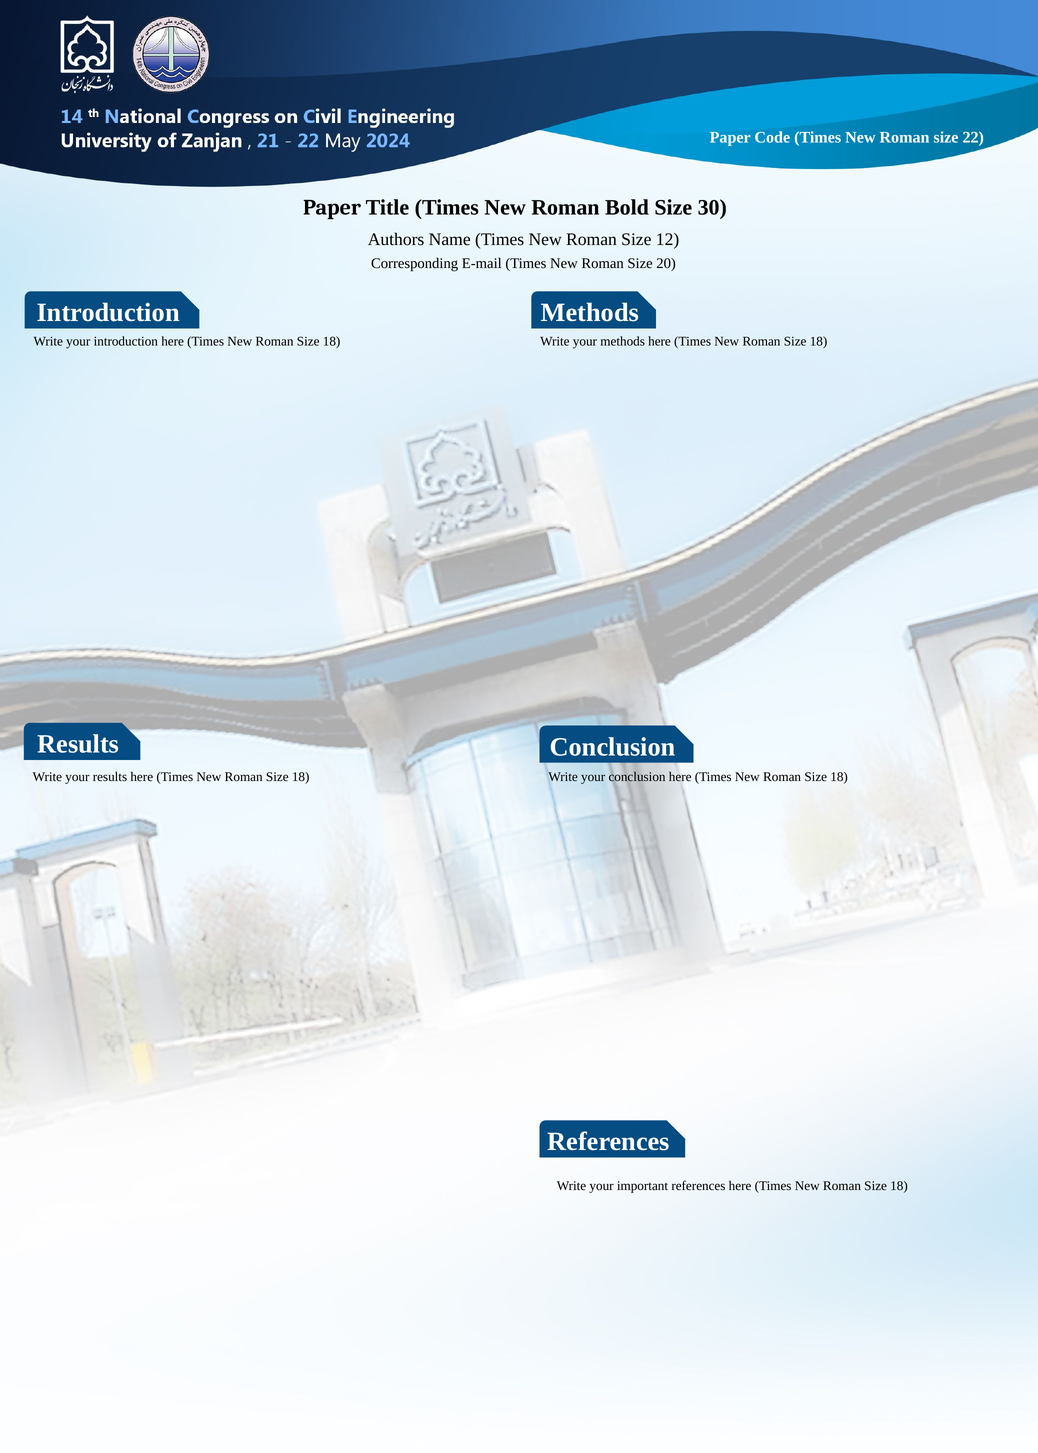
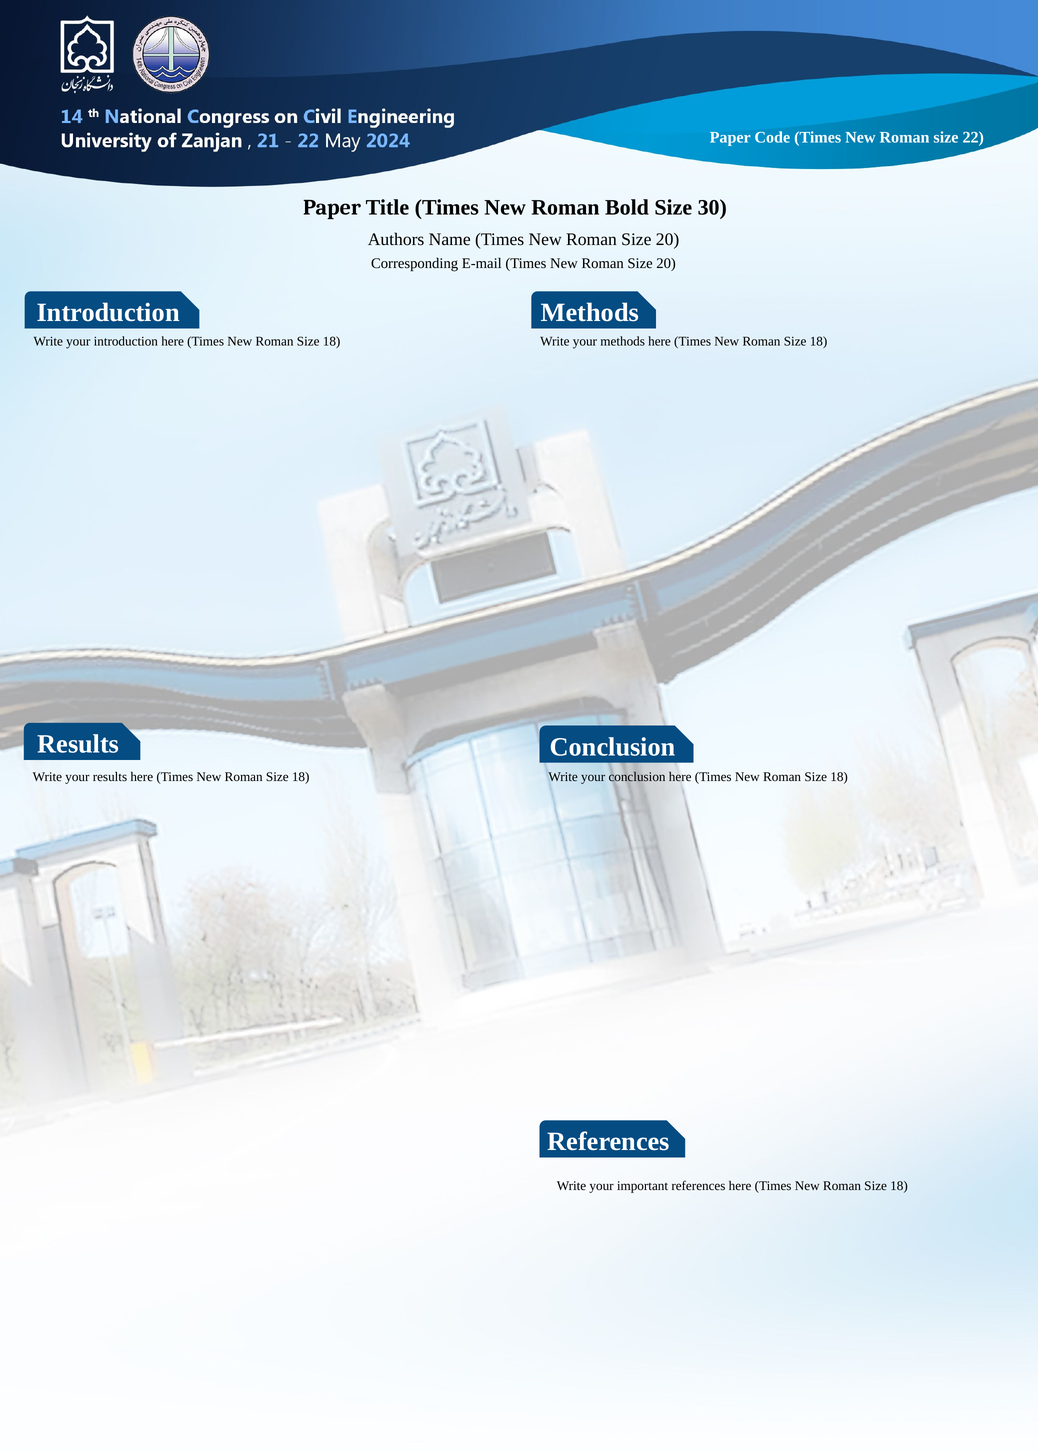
12 at (668, 240): 12 -> 20
